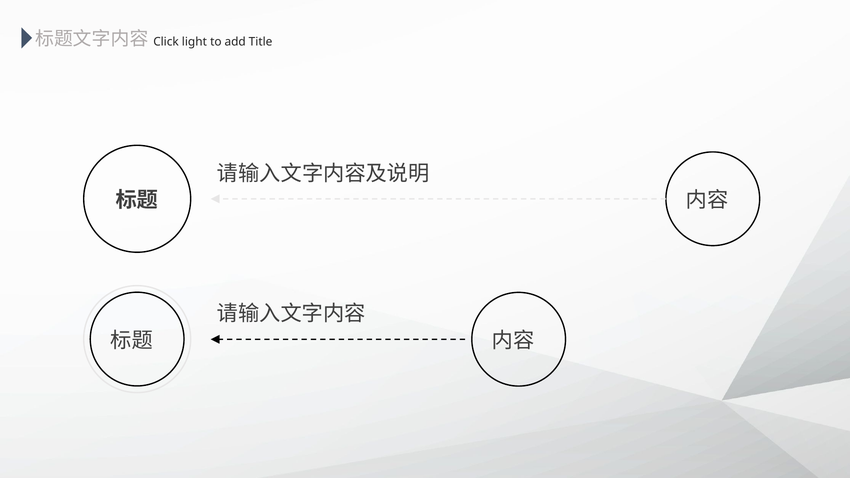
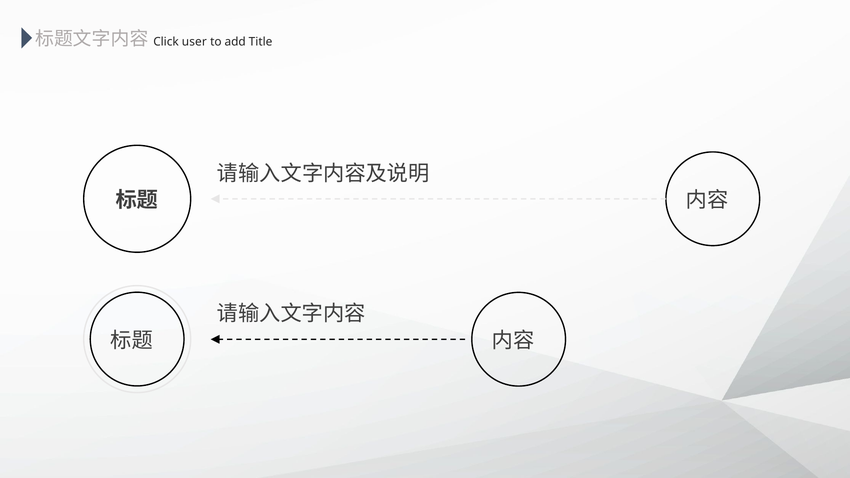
light: light -> user
